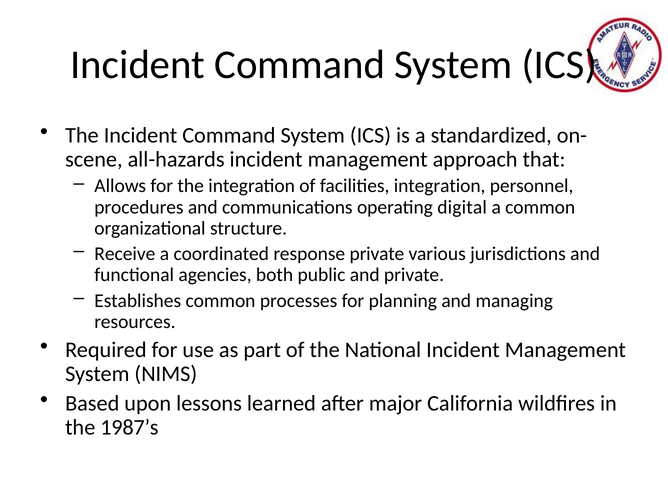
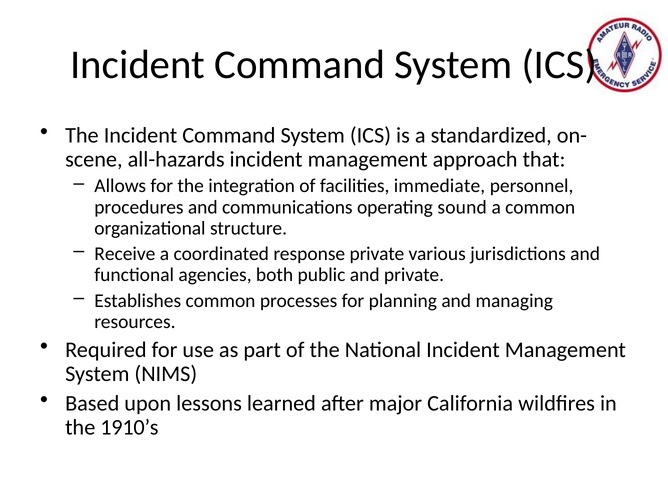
facilities integration: integration -> immediate
digital: digital -> sound
1987’s: 1987’s -> 1910’s
